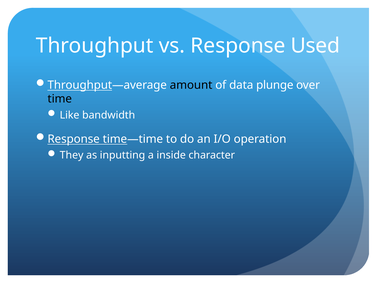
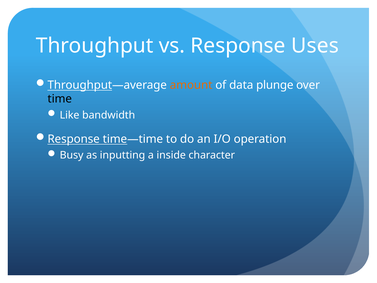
Used: Used -> Uses
amount colour: black -> orange
They: They -> Busy
